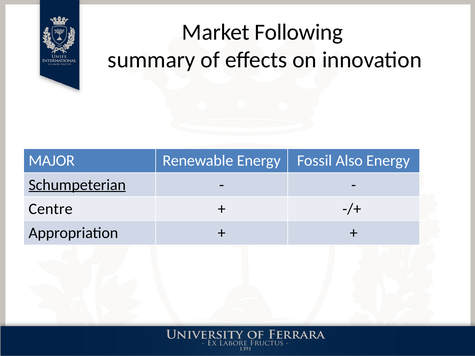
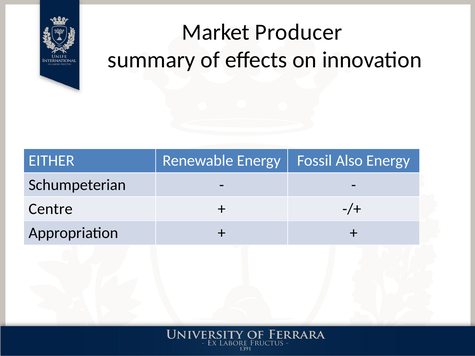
Following: Following -> Producer
MAJOR: MAJOR -> EITHER
Schumpeterian underline: present -> none
